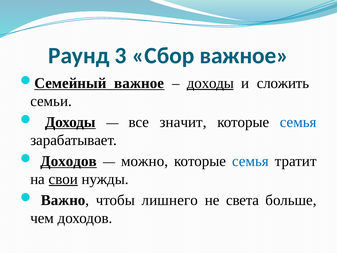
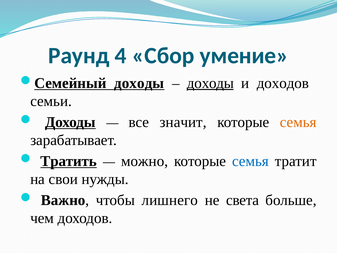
3: 3 -> 4
Сбор важное: важное -> умение
важное at (139, 83): важное -> доходы
и сложить: сложить -> доходов
семья at (298, 122) colour: blue -> orange
Доходов at (69, 161): Доходов -> Тратить
свои underline: present -> none
